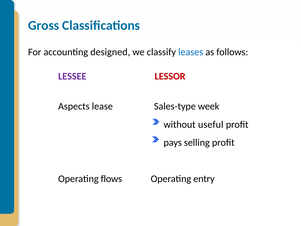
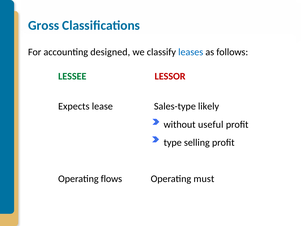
LESSEE colour: purple -> green
Aspects: Aspects -> Expects
week: week -> likely
pays: pays -> type
entry: entry -> must
